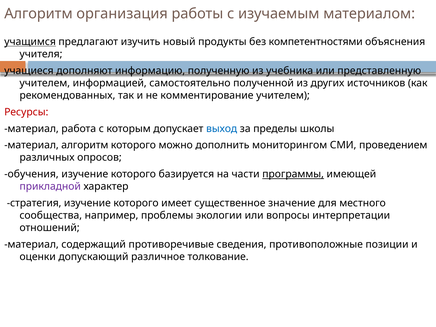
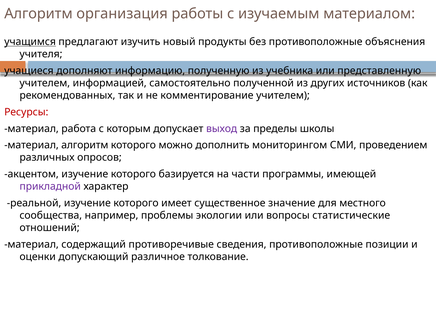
без компетентностями: компетентностями -> противоположные
выход colour: blue -> purple
обучения: обучения -> акцентом
программы underline: present -> none
стратегия: стратегия -> реальной
интерпретации: интерпретации -> статистические
